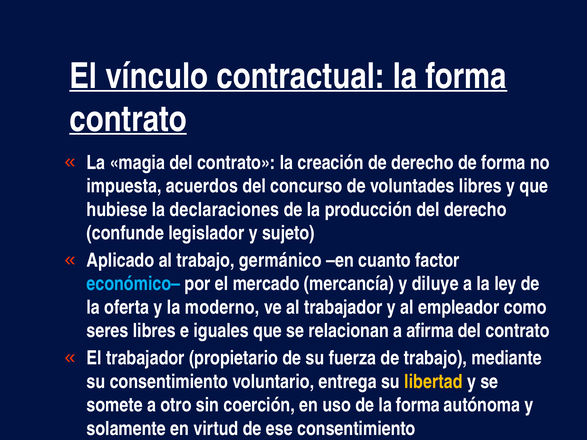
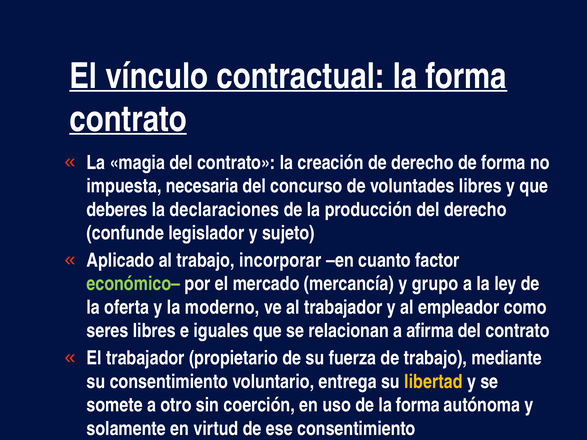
acuerdos: acuerdos -> necesaria
hubiese: hubiese -> deberes
germánico: germánico -> incorporar
económico– colour: light blue -> light green
diluye: diluye -> grupo
